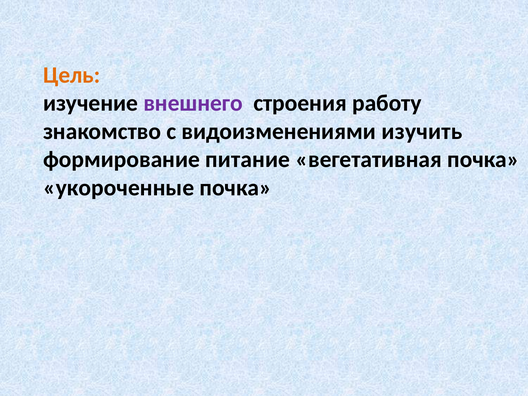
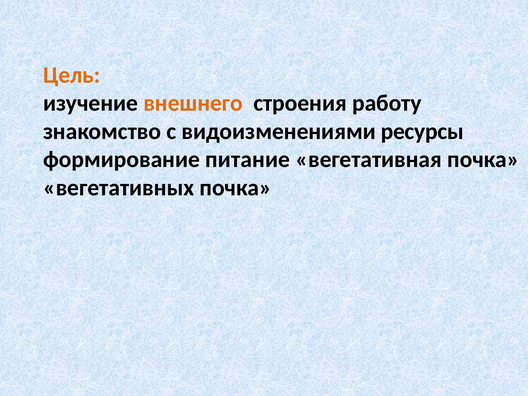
внешнего colour: purple -> orange
изучить: изучить -> ресурсы
укороченные: укороченные -> вегетативных
